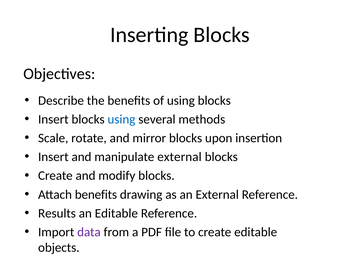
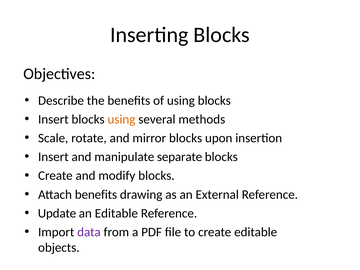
using at (121, 119) colour: blue -> orange
manipulate external: external -> separate
Results: Results -> Update
